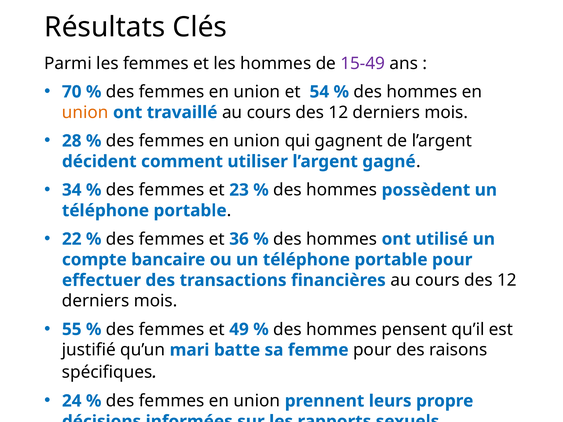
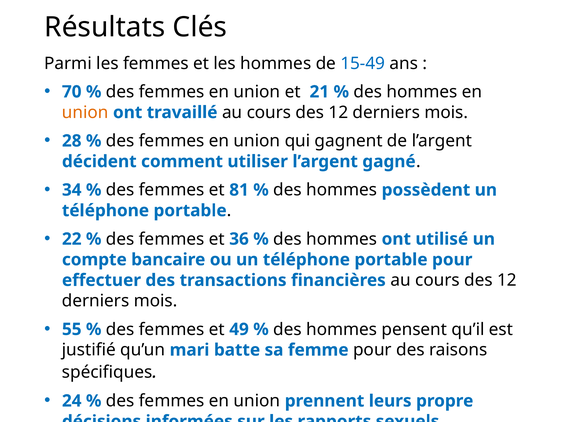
15-49 colour: purple -> blue
54: 54 -> 21
23: 23 -> 81
